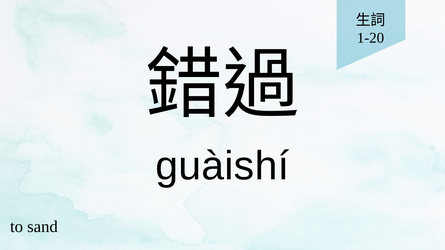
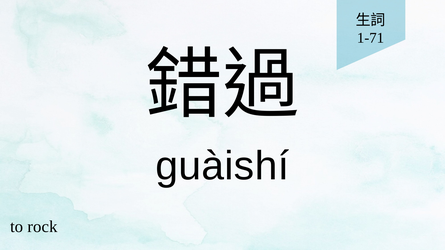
1-20: 1-20 -> 1-71
sand: sand -> rock
